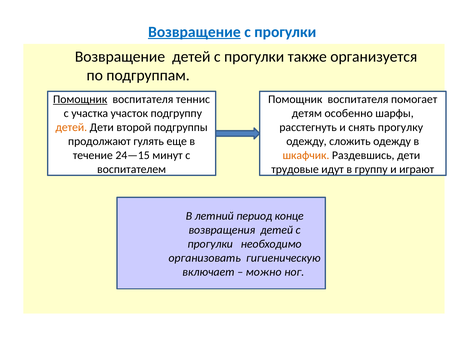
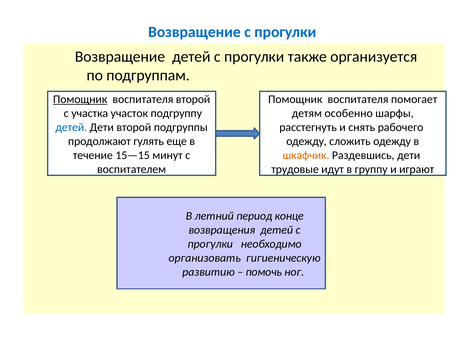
Возвращение at (194, 32) underline: present -> none
воспитателя теннис: теннис -> второй
детей at (71, 127) colour: orange -> blue
прогулку: прогулку -> рабочего
24—15: 24—15 -> 15—15
включает: включает -> развитию
можно: можно -> помочь
